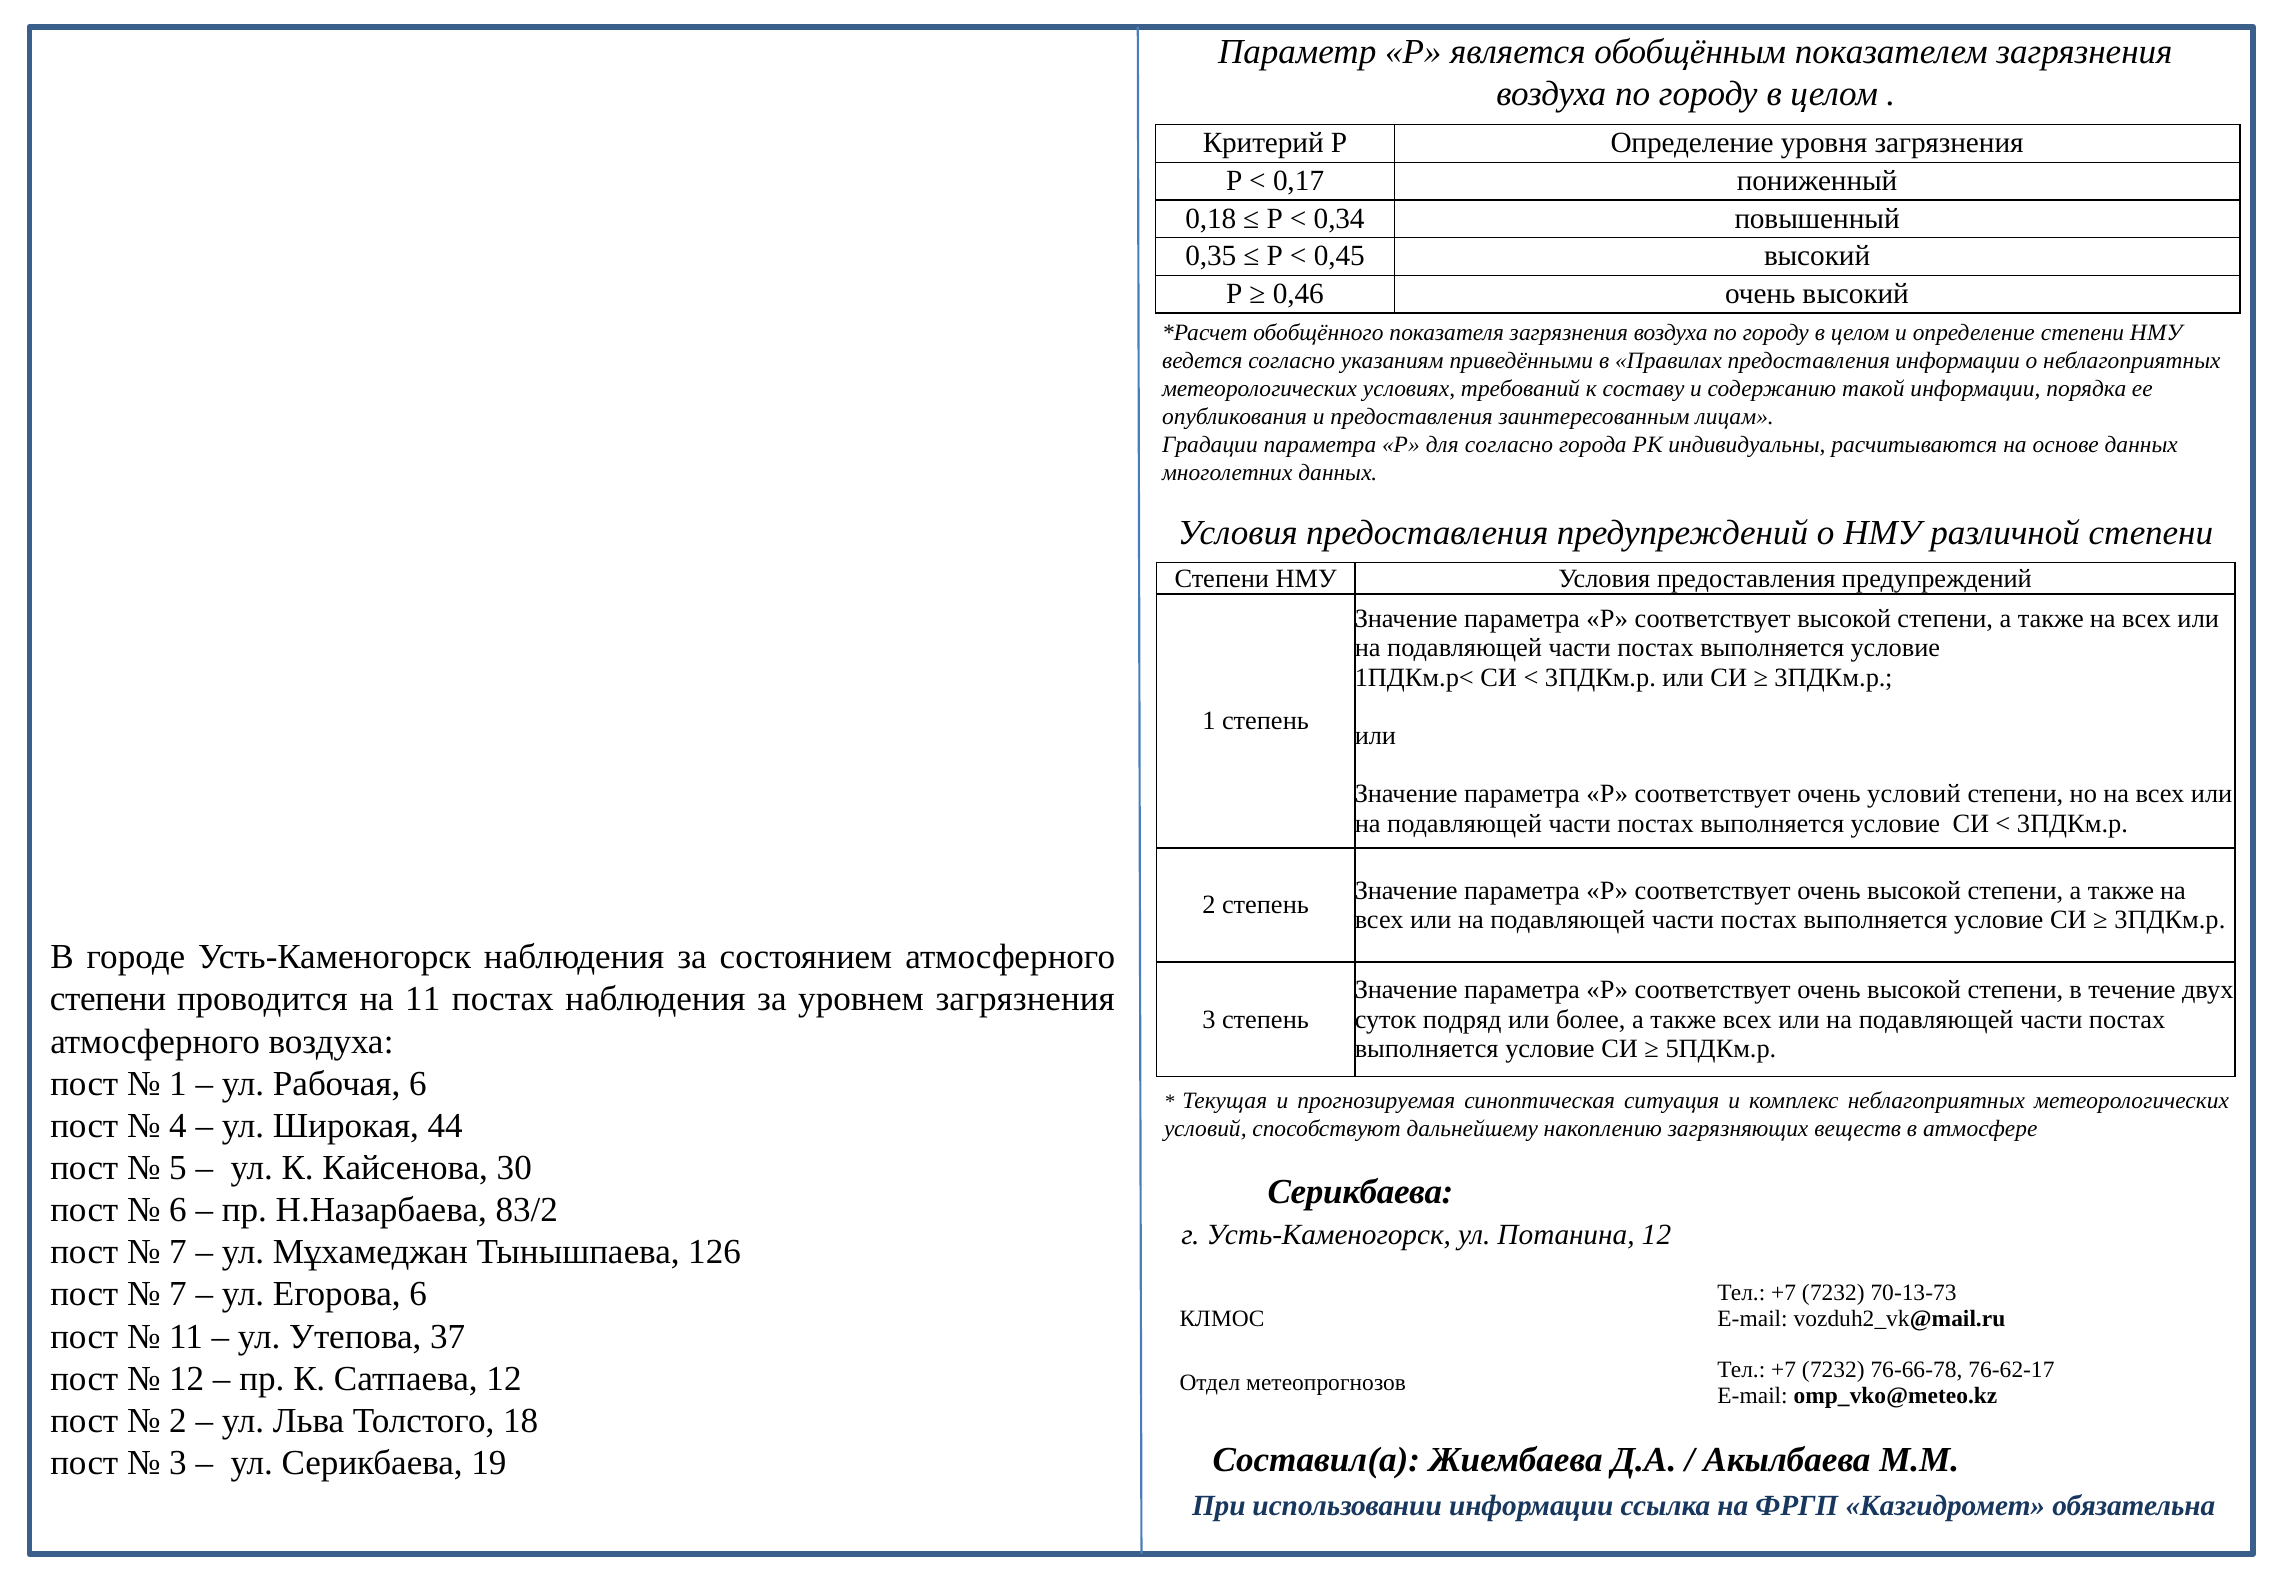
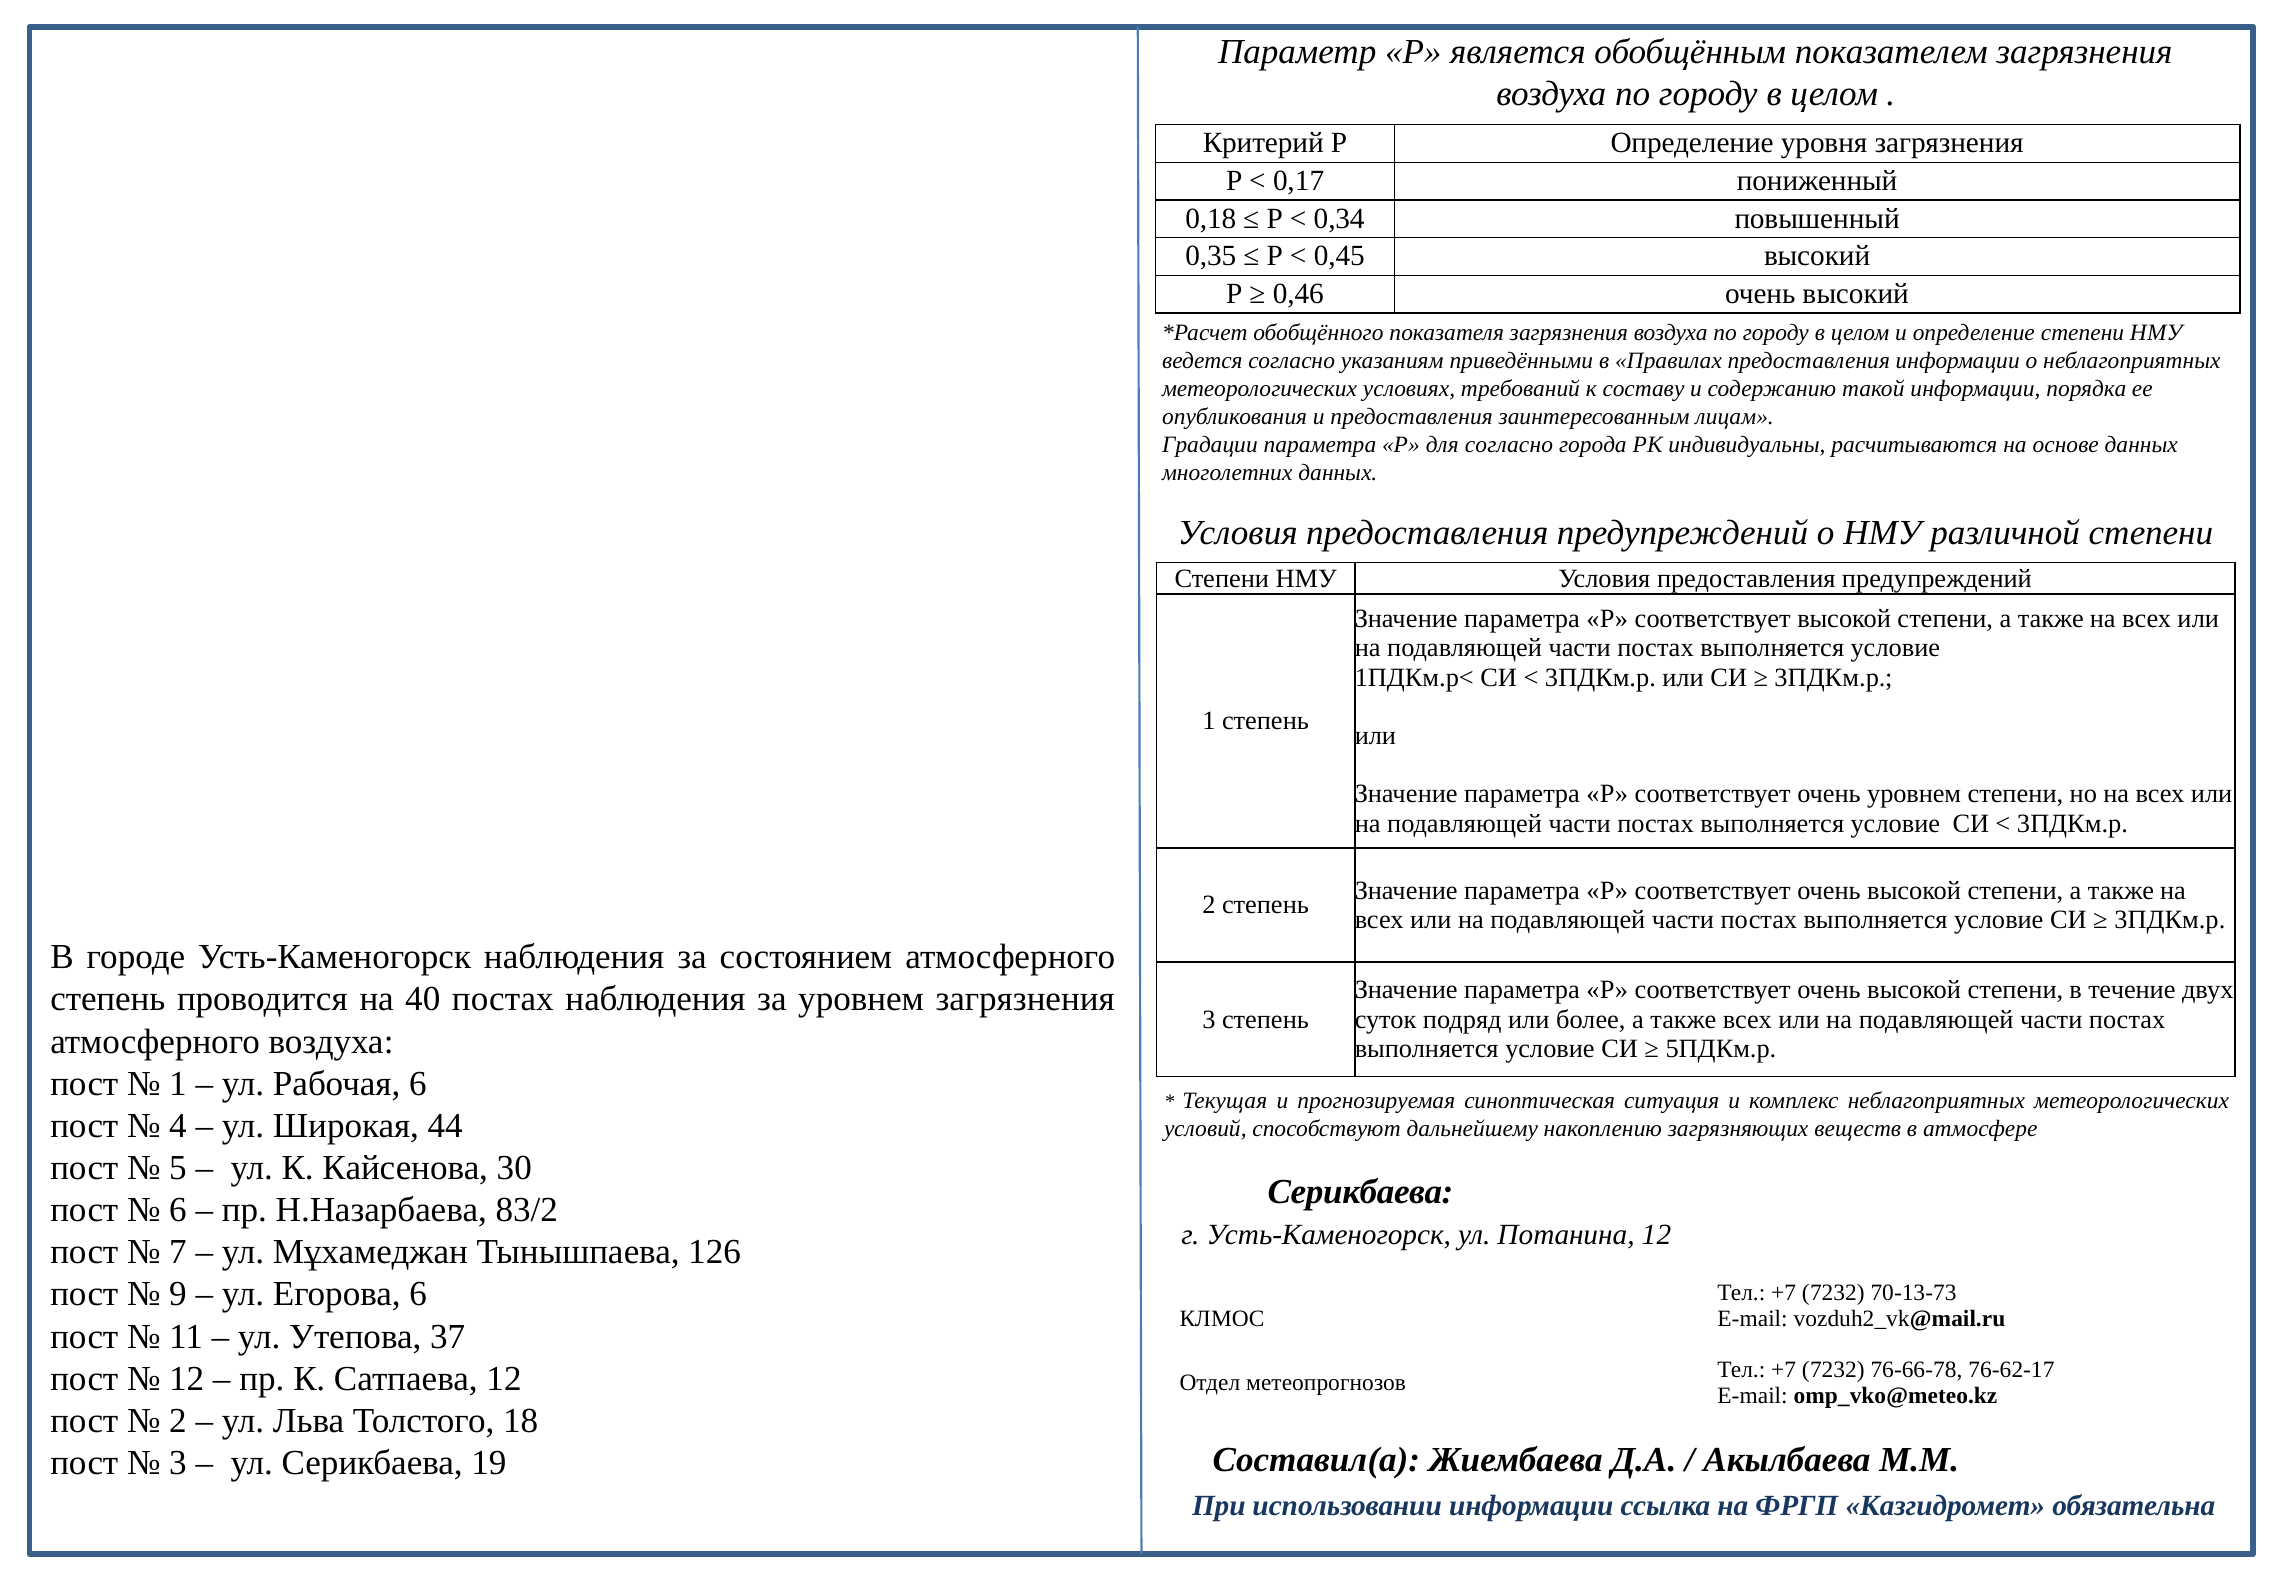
очень условий: условий -> уровнем
степени at (108, 999): степени -> степень
на 11: 11 -> 40
7 at (178, 1294): 7 -> 9
